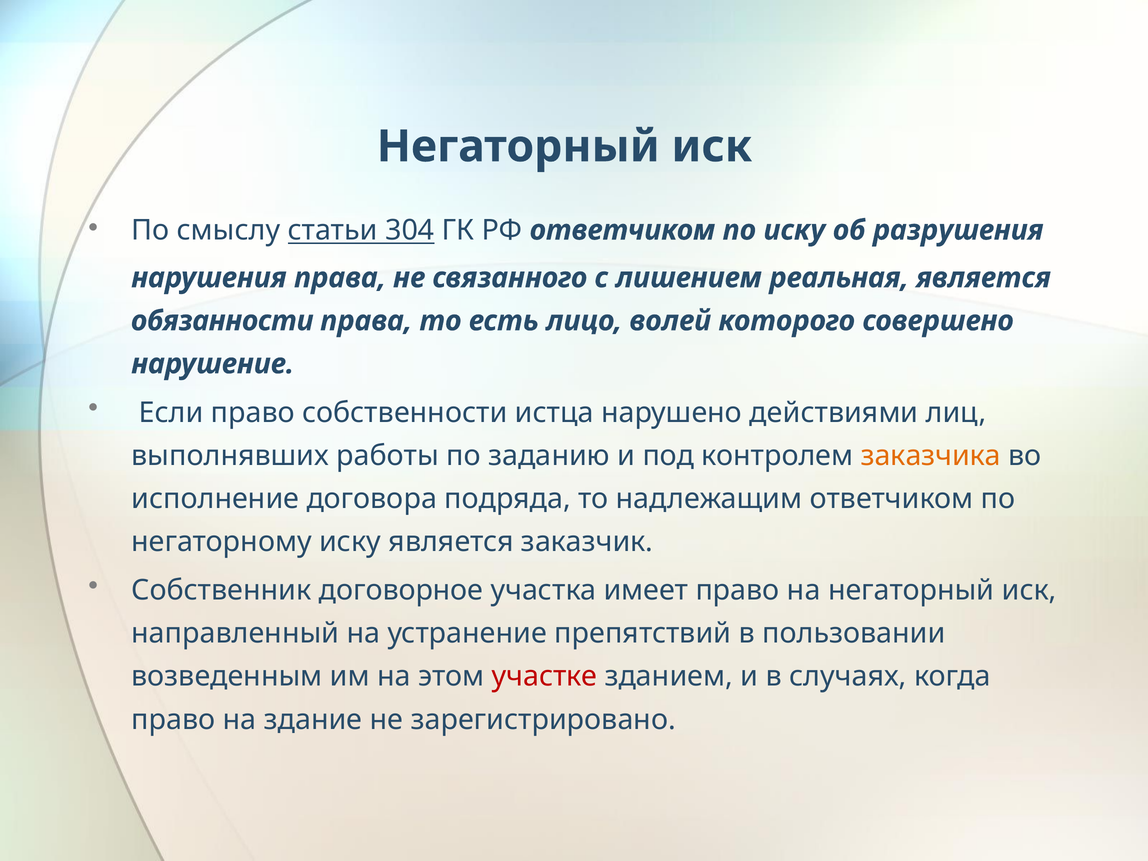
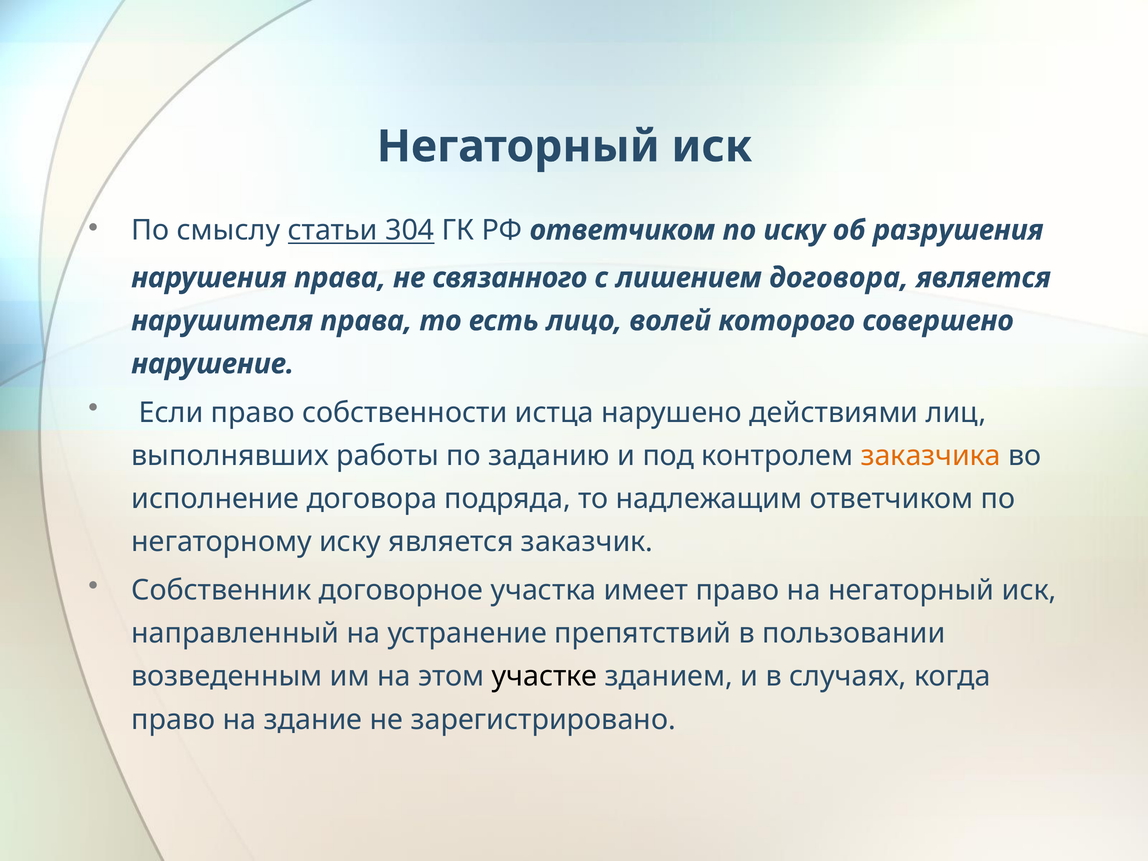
лишением реальная: реальная -> договора
обязанности: обязанности -> нарушителя
участке colour: red -> black
